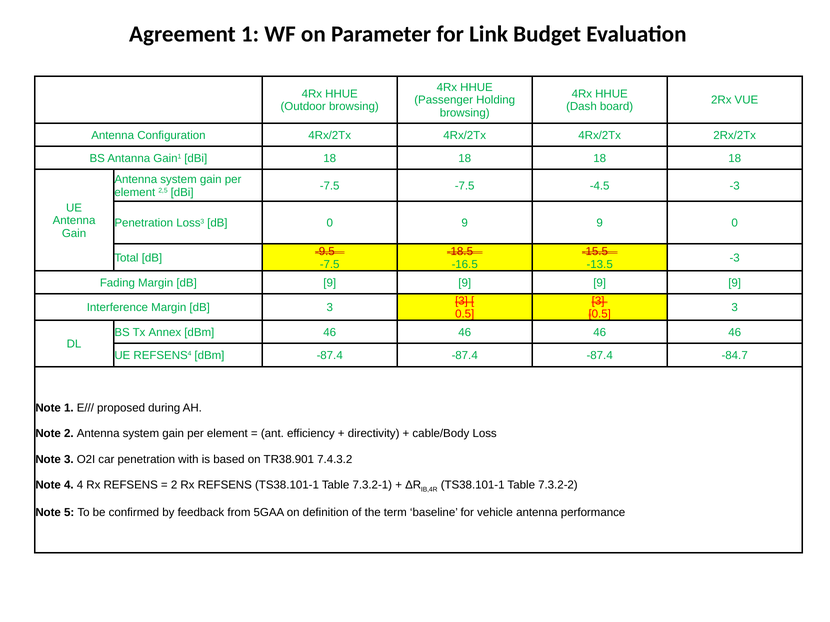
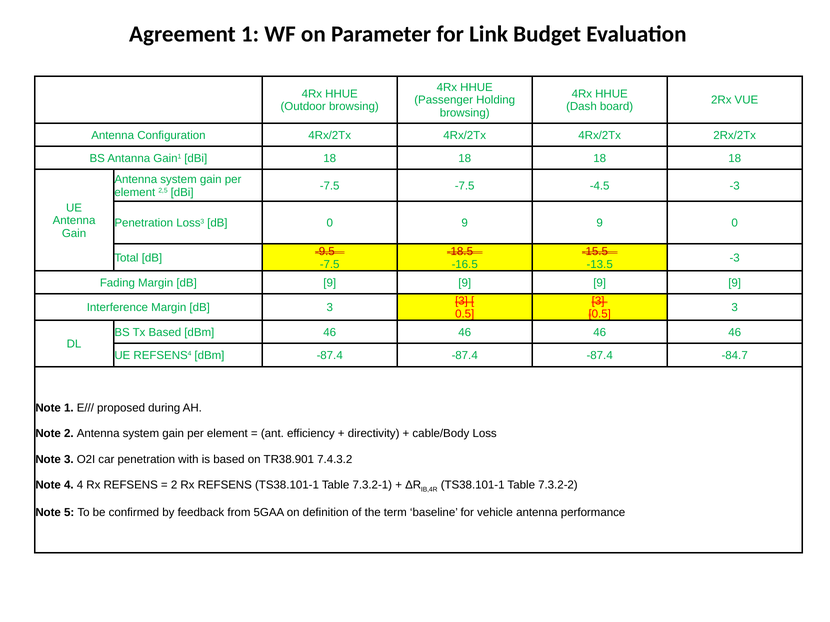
Tx Annex: Annex -> Based
